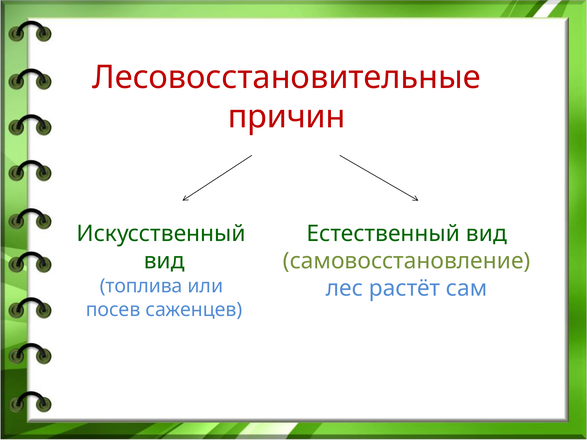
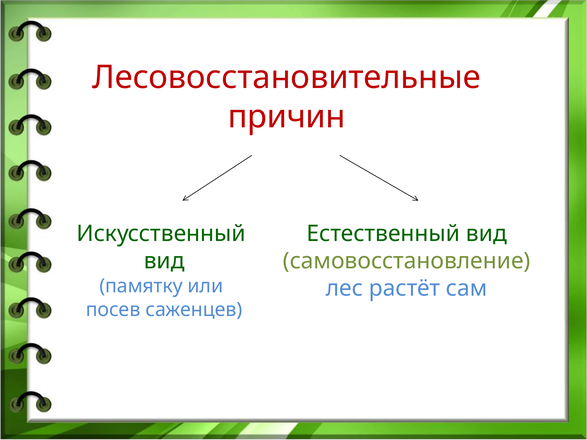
топлива: топлива -> памятку
